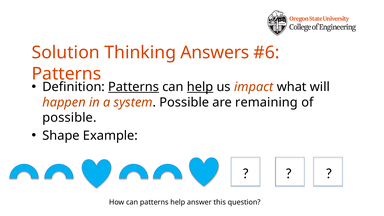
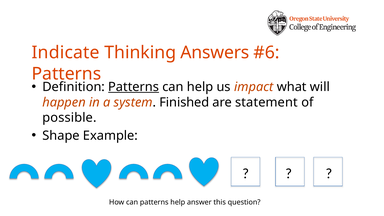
Solution: Solution -> Indicate
help at (200, 87) underline: present -> none
system Possible: Possible -> Finished
remaining: remaining -> statement
